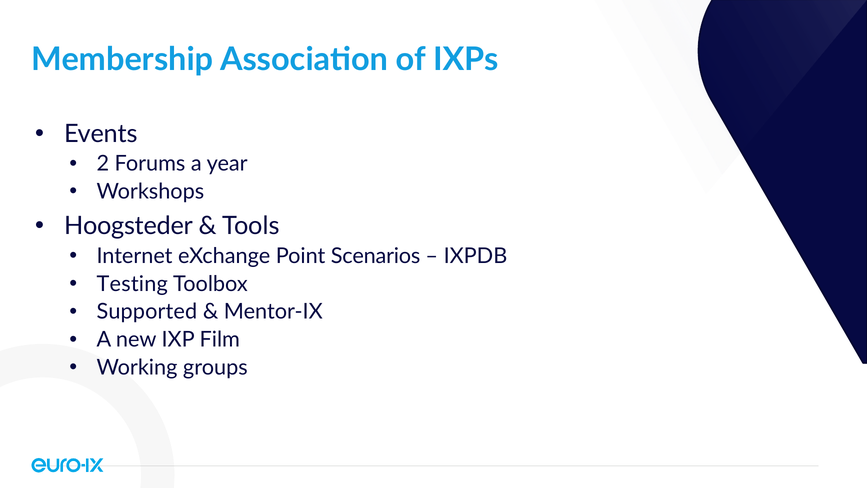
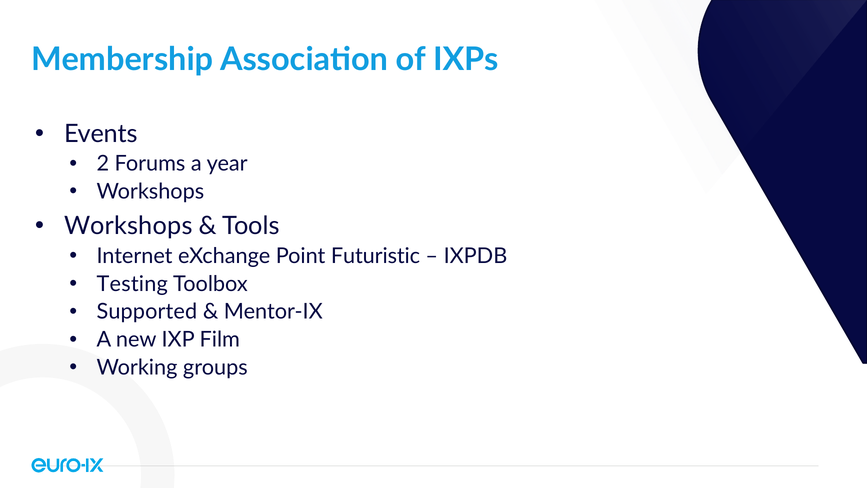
Hoogsteder at (129, 226): Hoogsteder -> Workshops
Scenarios: Scenarios -> Futuristic
